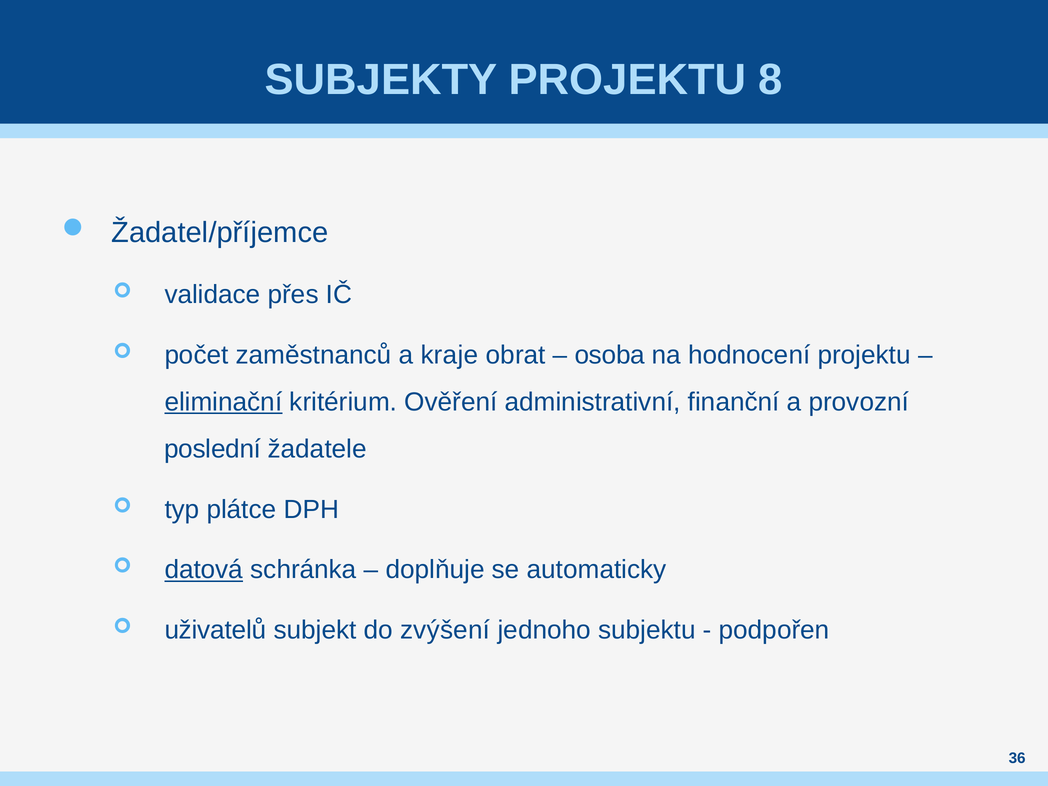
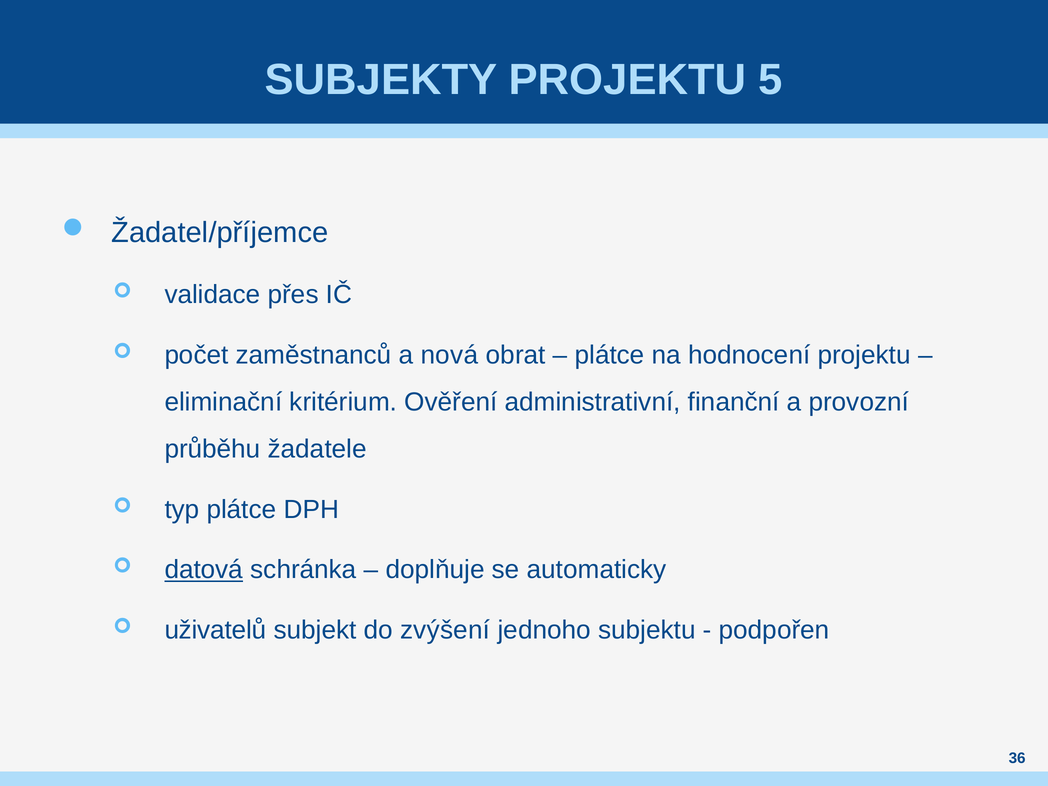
8: 8 -> 5
kraje: kraje -> nová
osoba at (610, 355): osoba -> plátce
eliminační underline: present -> none
poslední: poslední -> průběhu
